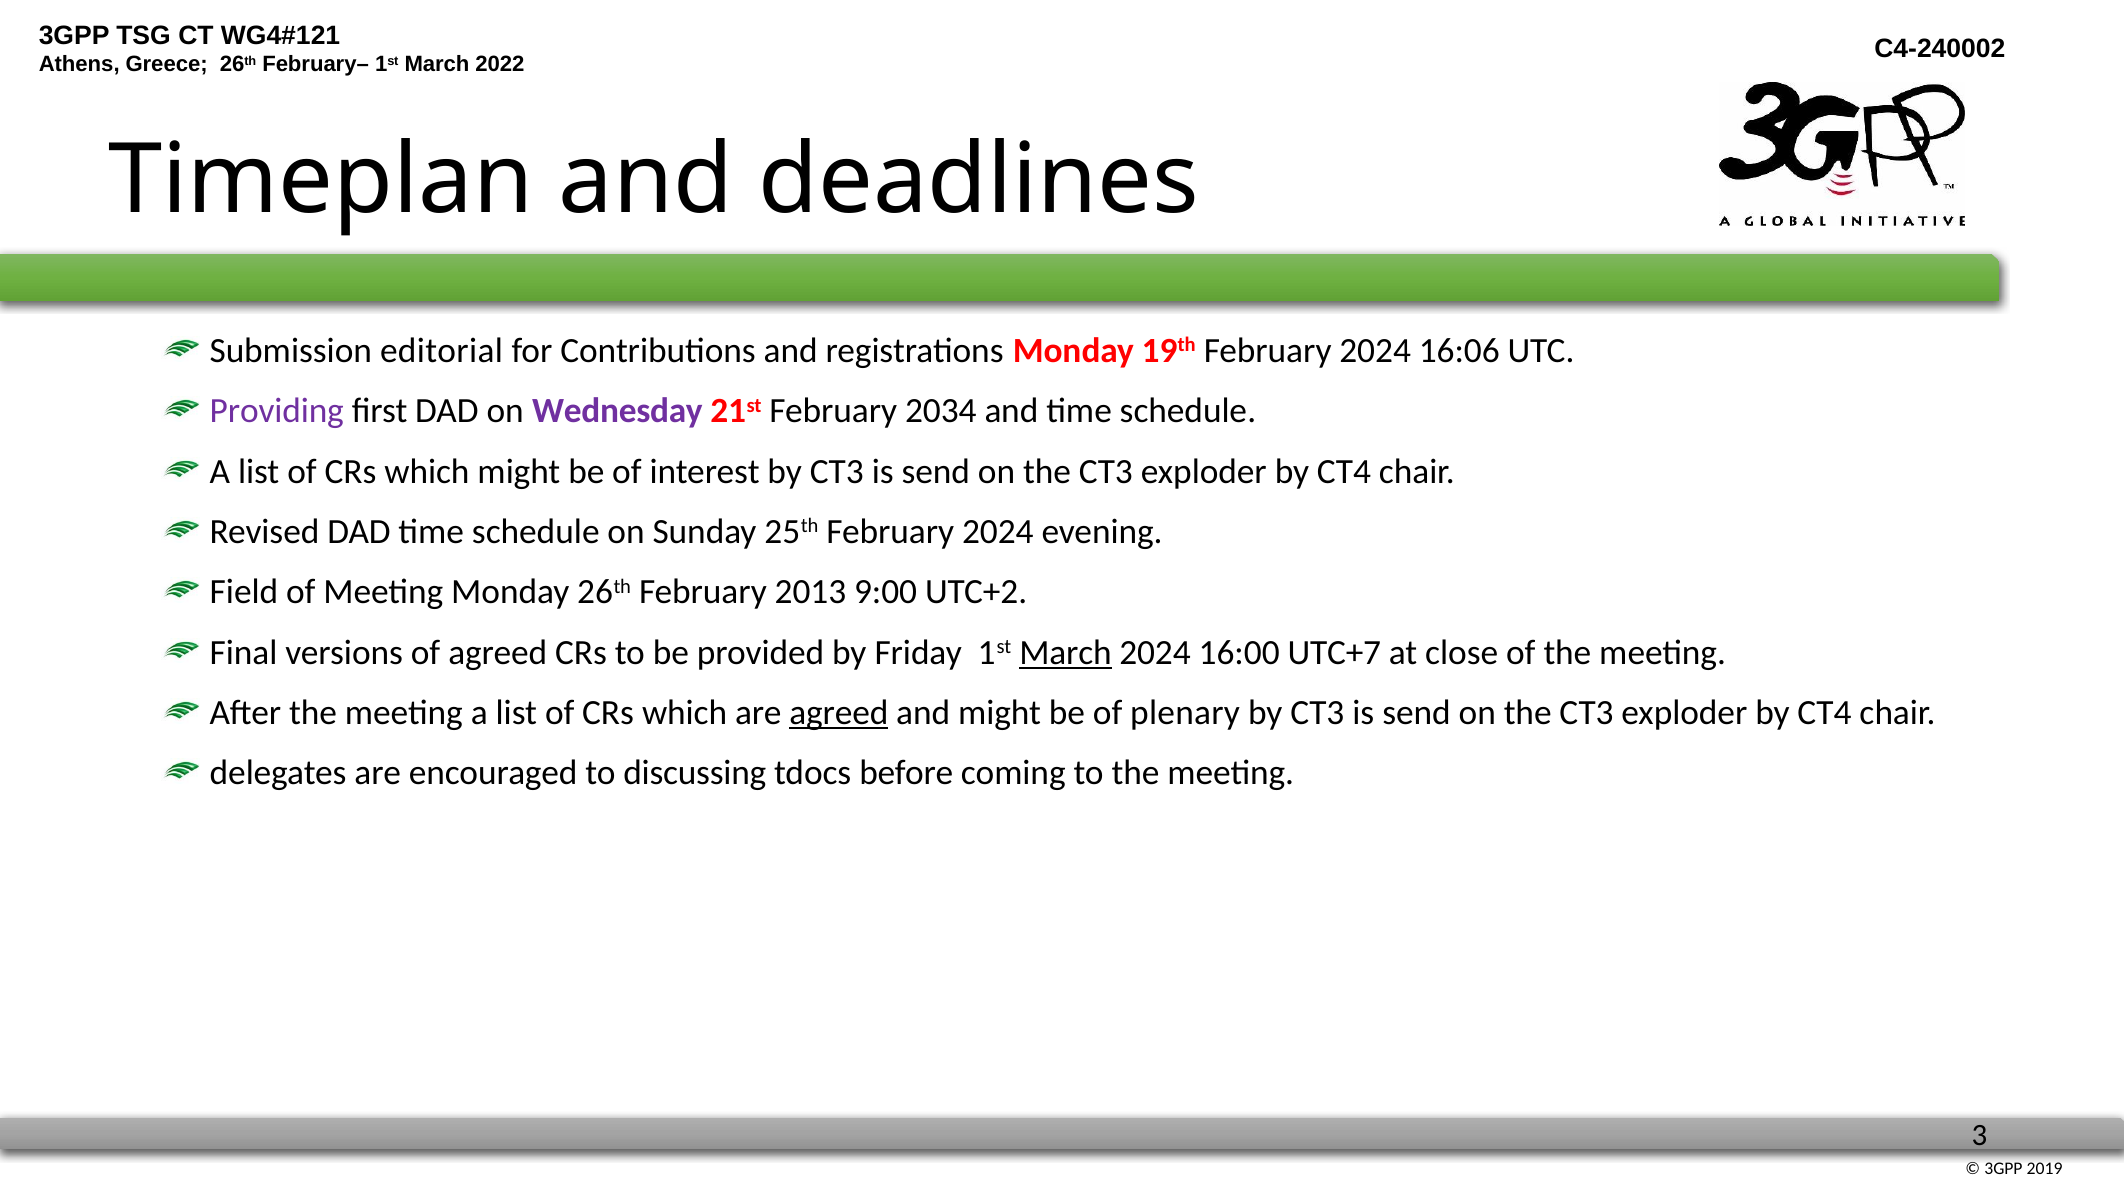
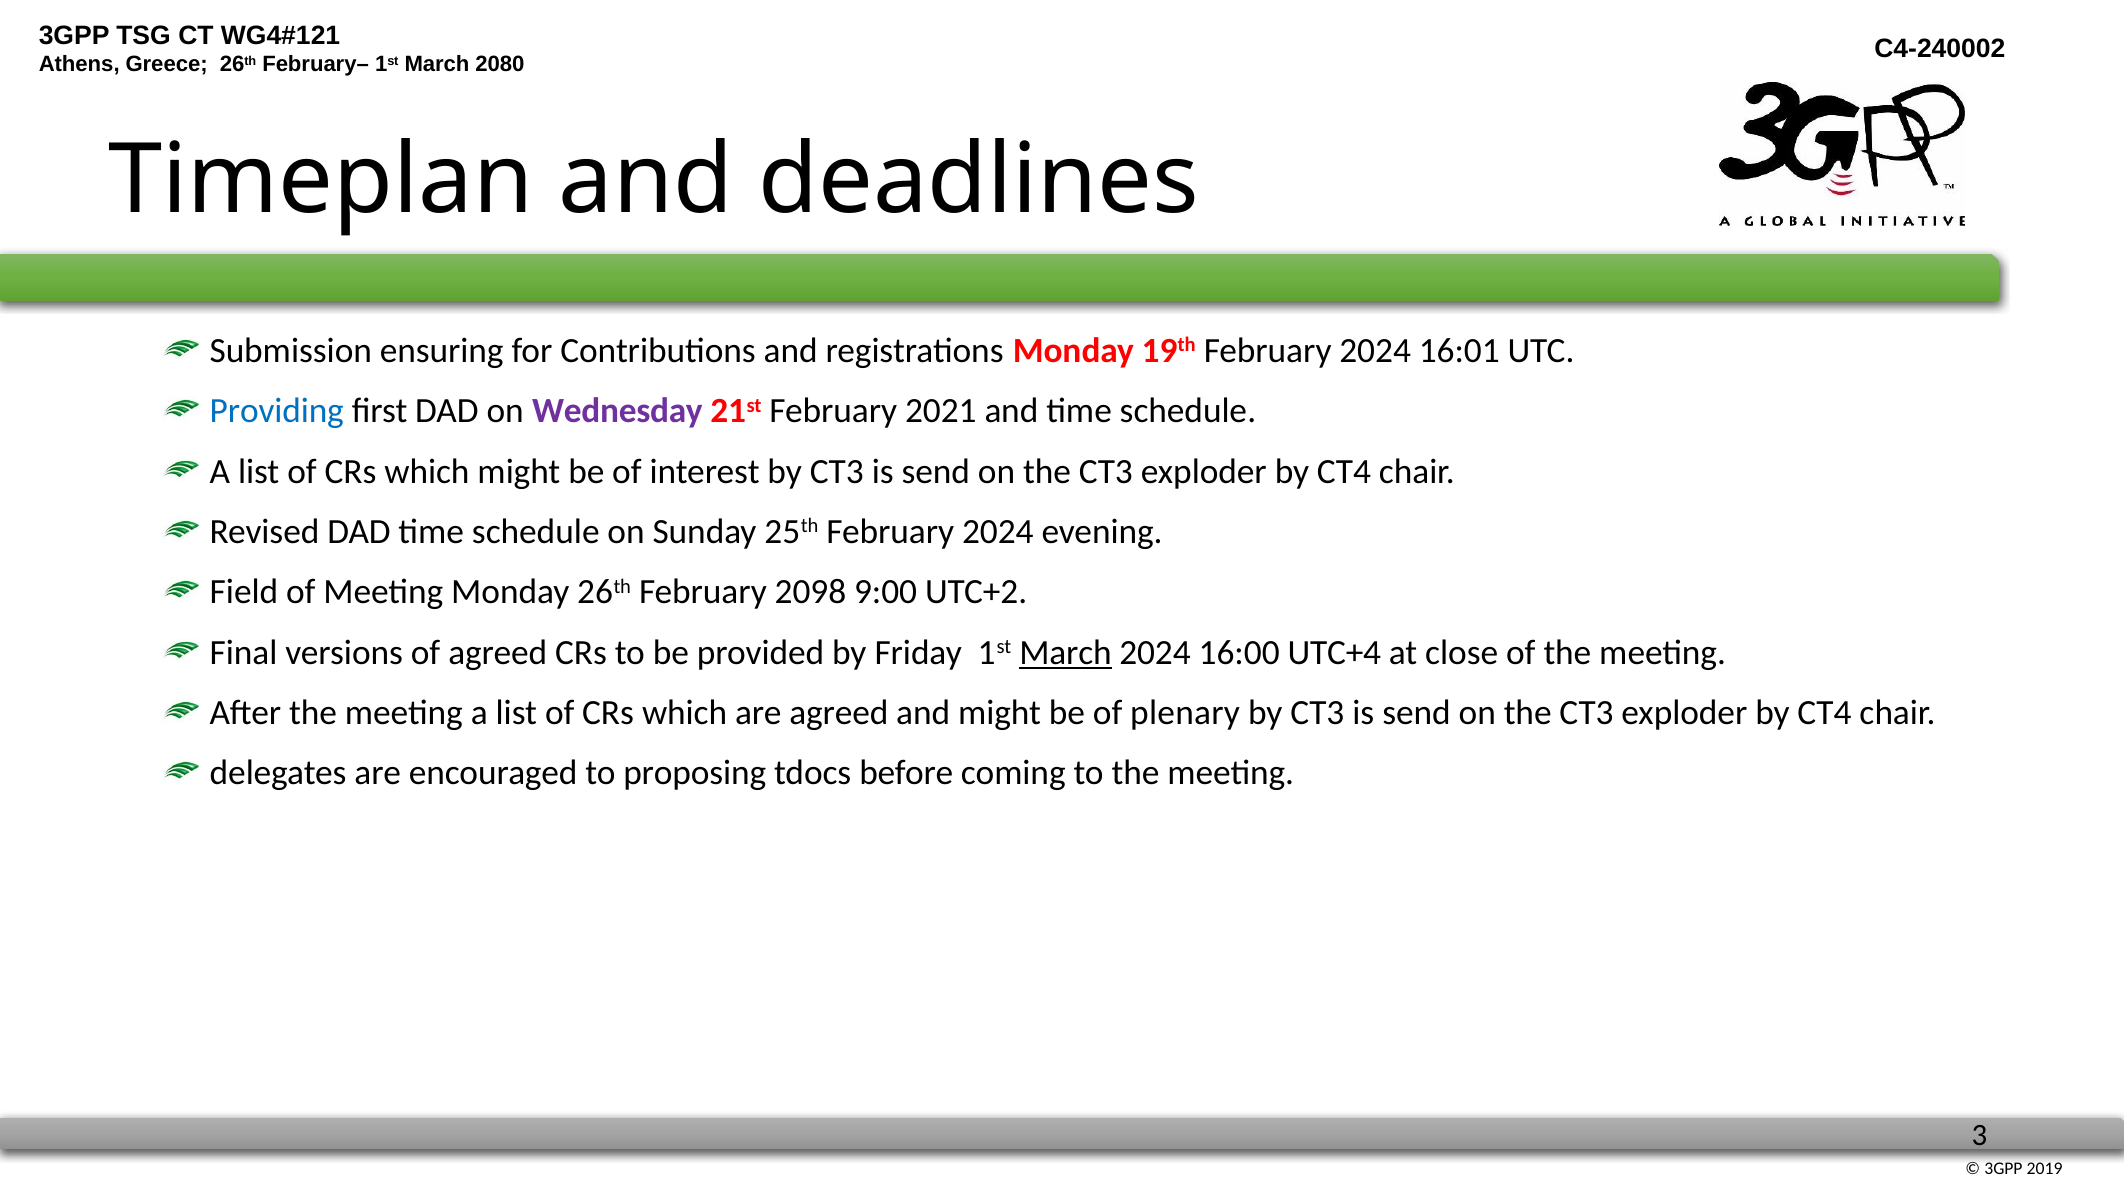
2022: 2022 -> 2080
editorial: editorial -> ensuring
16:06: 16:06 -> 16:01
Providing colour: purple -> blue
2034: 2034 -> 2021
2013: 2013 -> 2098
UTC+7: UTC+7 -> UTC+4
agreed at (839, 713) underline: present -> none
discussing: discussing -> proposing
